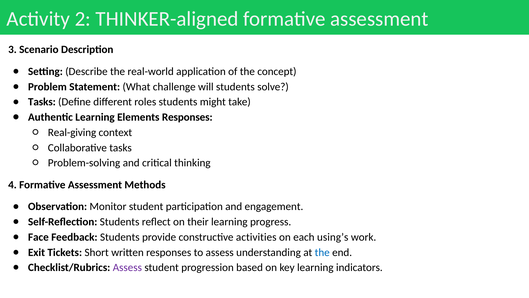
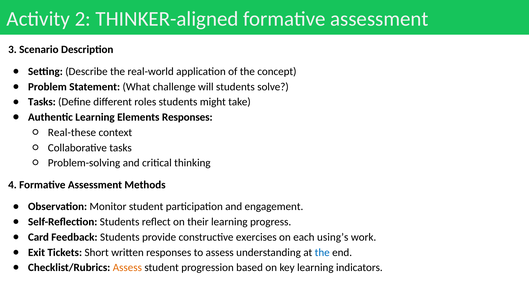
Real-giving: Real-giving -> Real-these
Face: Face -> Card
activities: activities -> exercises
Assess at (127, 267) colour: purple -> orange
